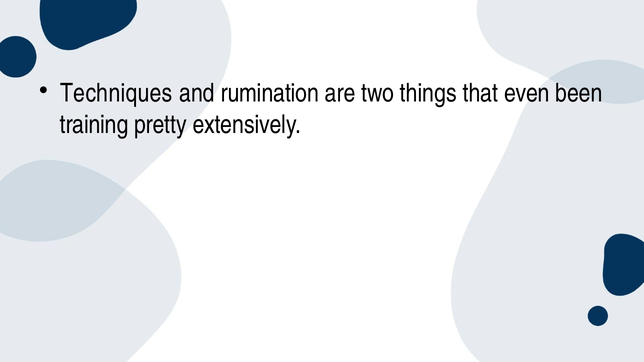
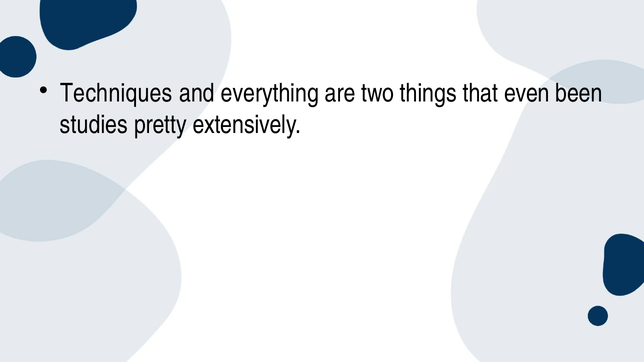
rumination: rumination -> everything
training: training -> studies
